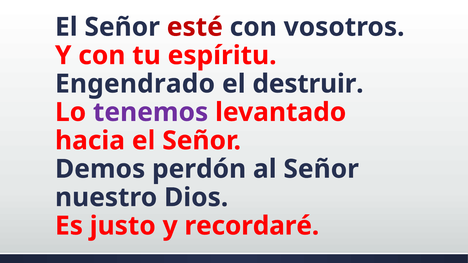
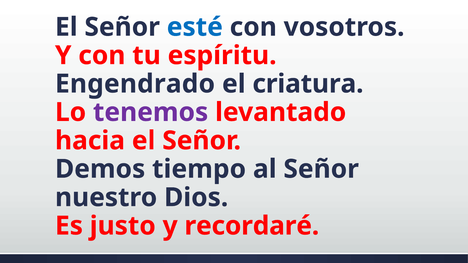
esté colour: red -> blue
destruir: destruir -> criatura
perdón: perdón -> tiempo
